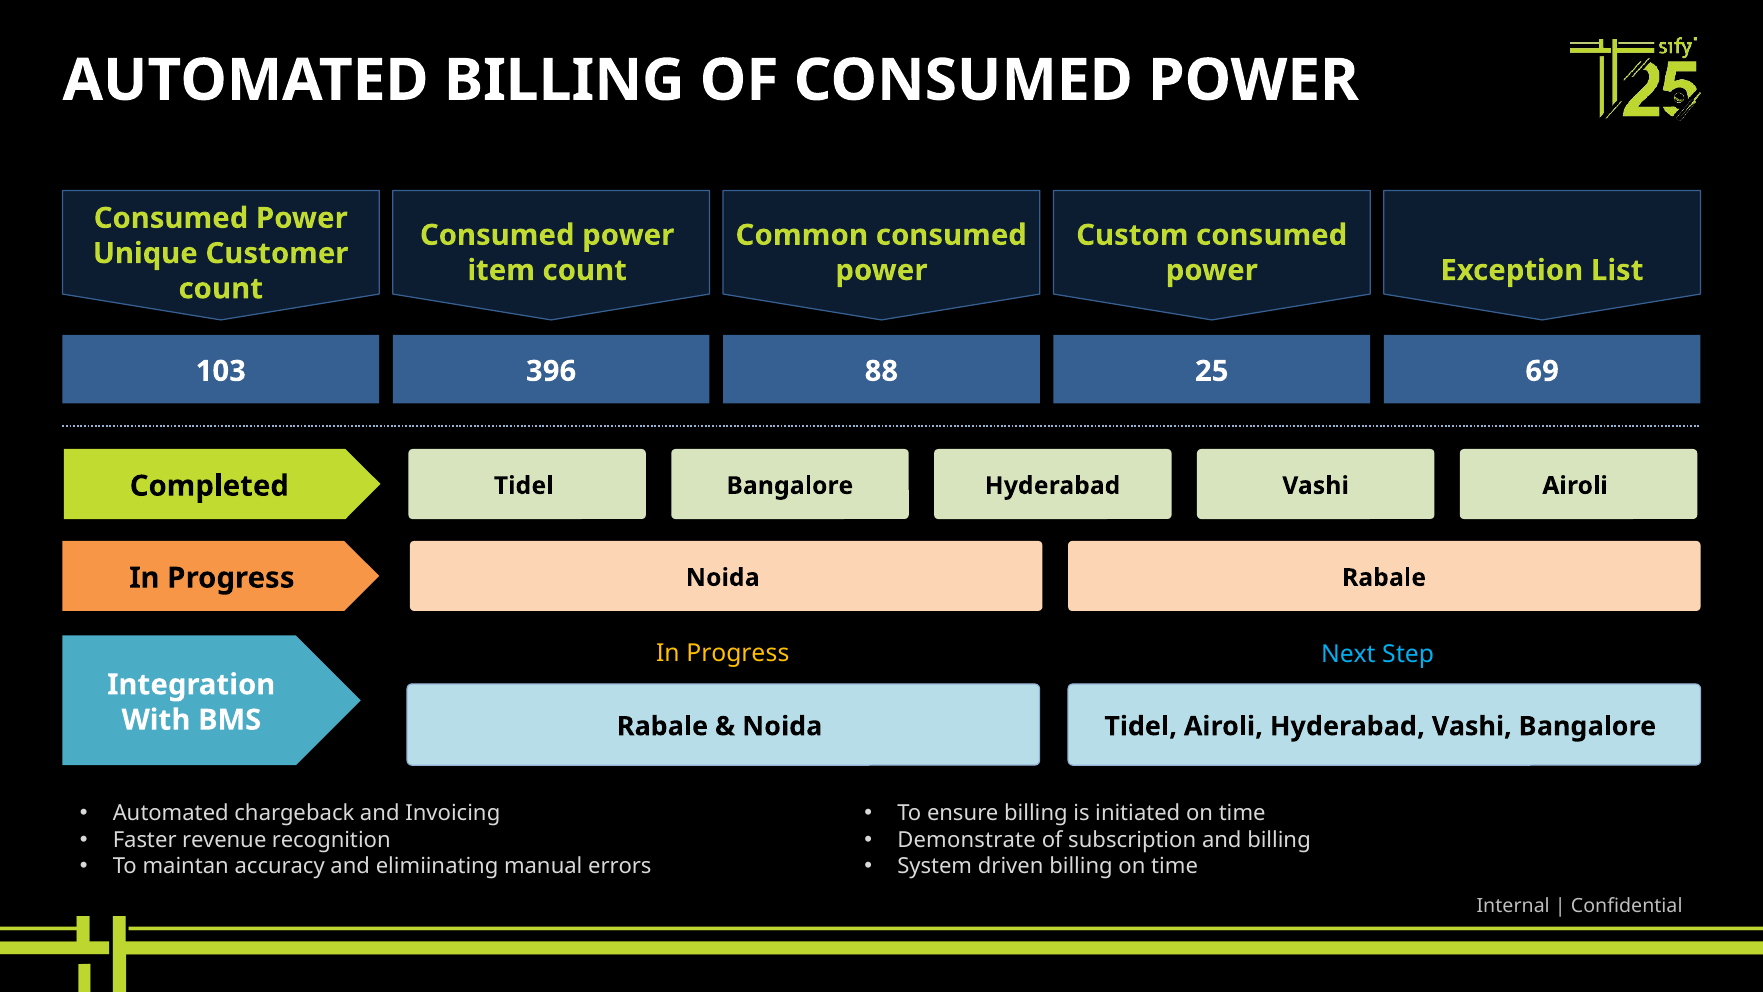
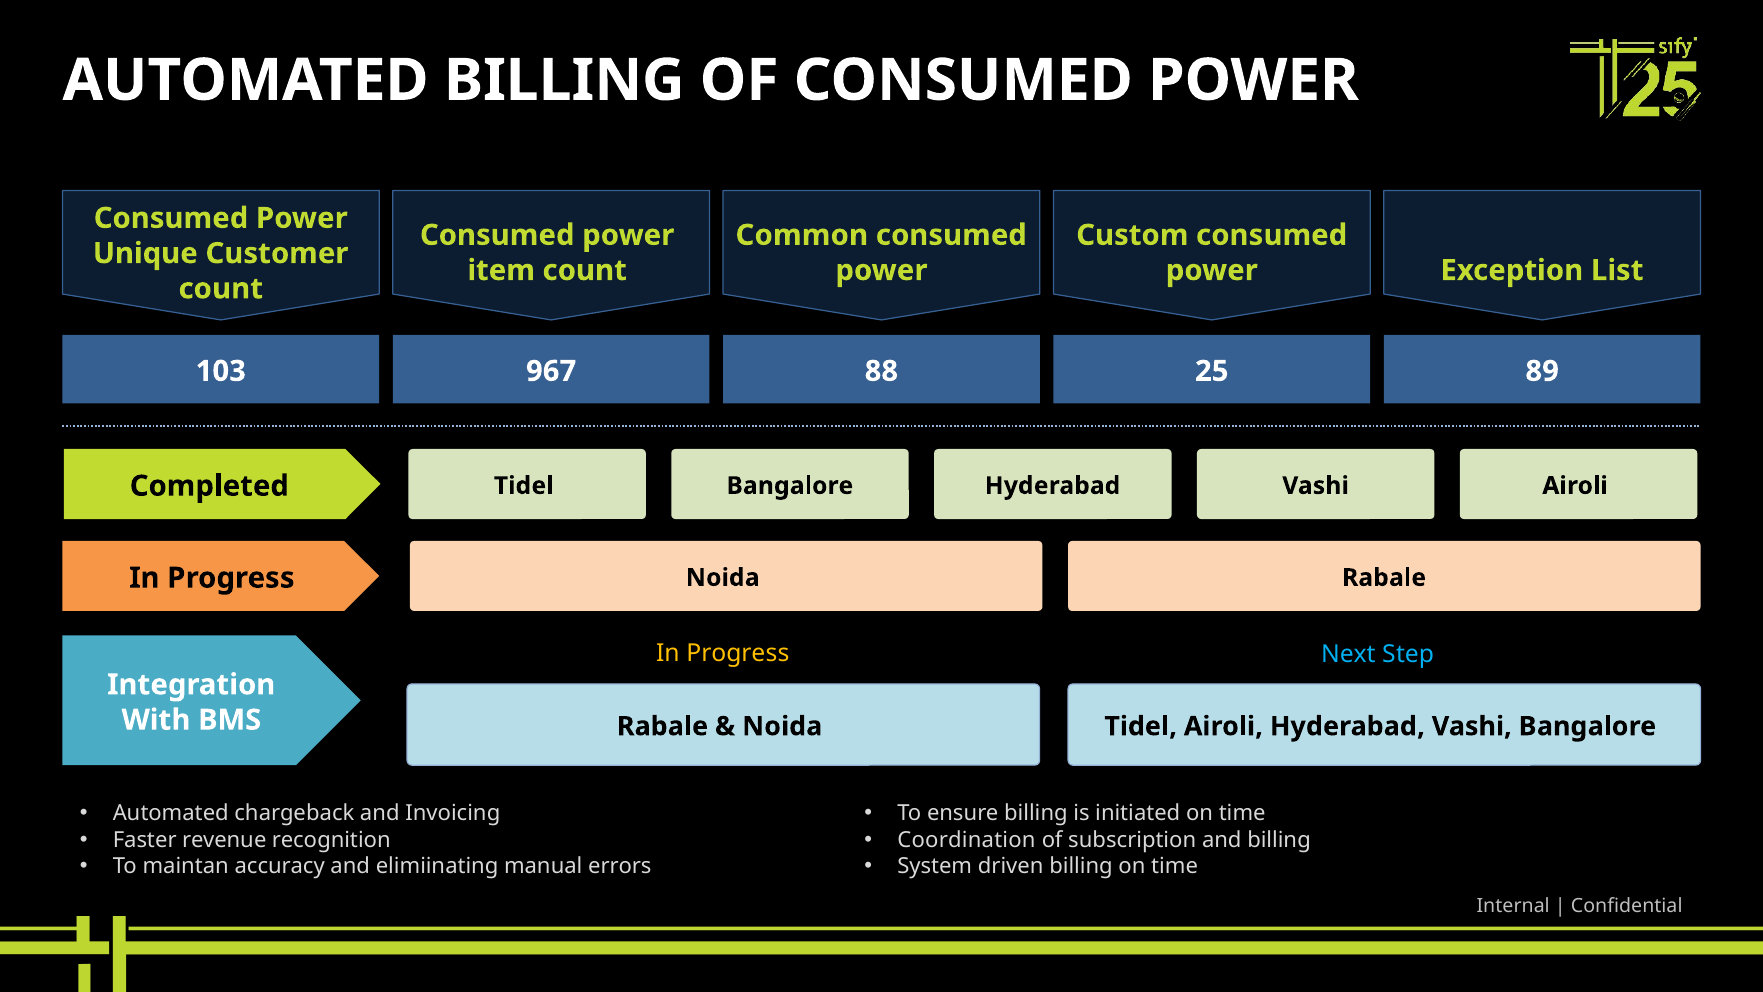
396: 396 -> 967
69: 69 -> 89
Demonstrate: Demonstrate -> Coordination
